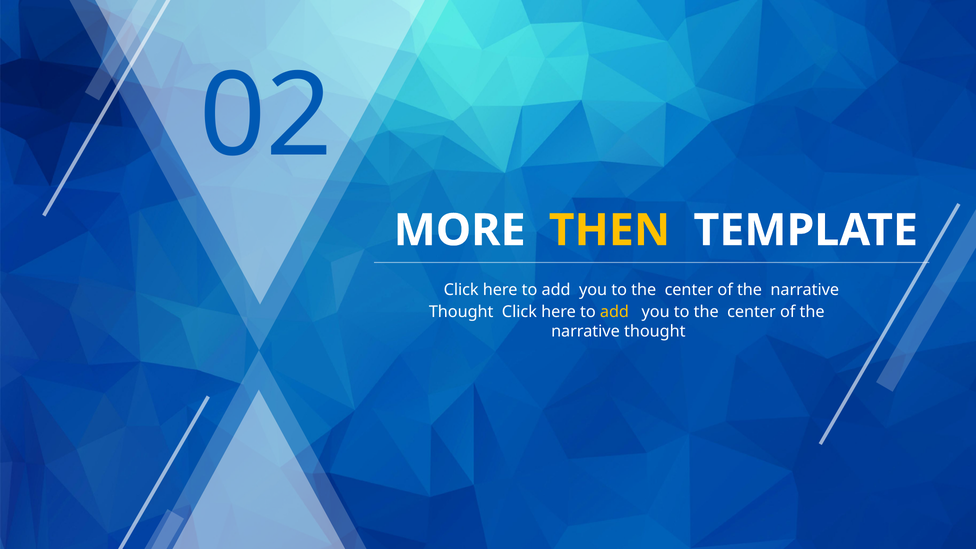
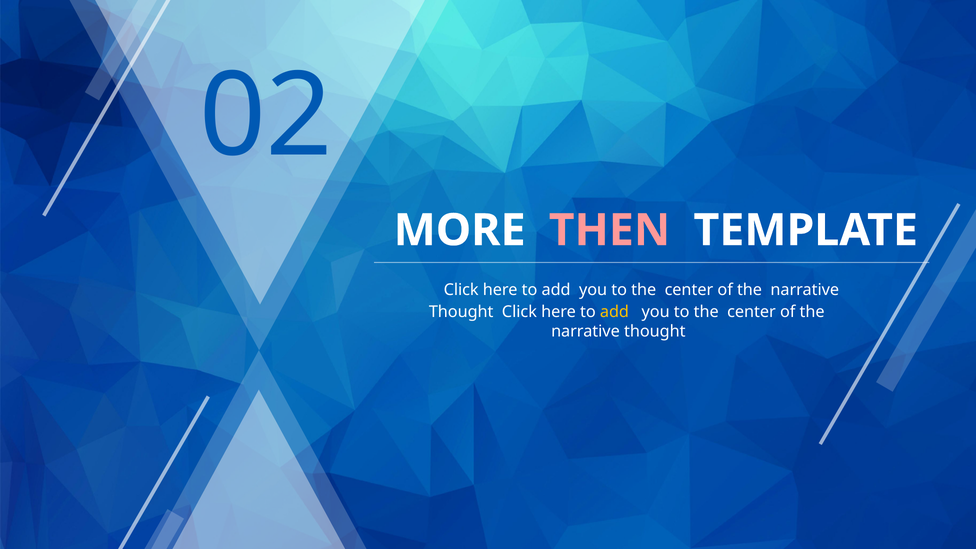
THEN colour: yellow -> pink
